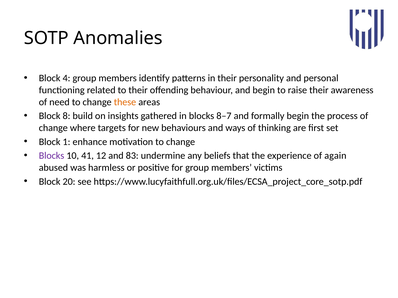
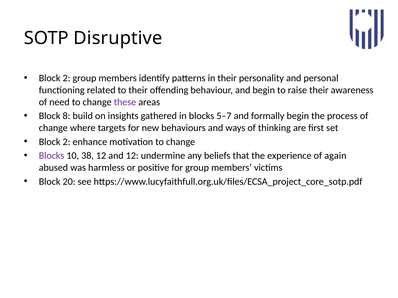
Anomalies: Anomalies -> Disruptive
4 at (67, 78): 4 -> 2
these colour: orange -> purple
8–7: 8–7 -> 5–7
1 at (67, 142): 1 -> 2
41: 41 -> 38
and 83: 83 -> 12
